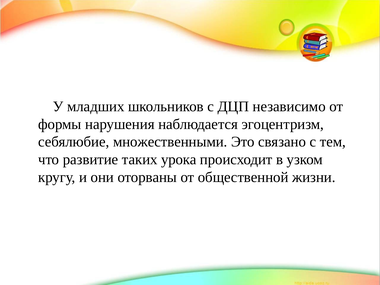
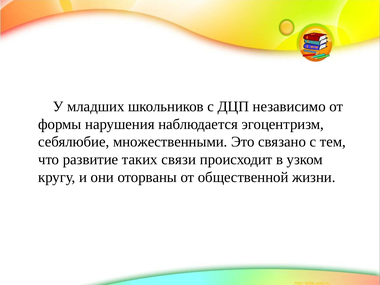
урока: урока -> связи
